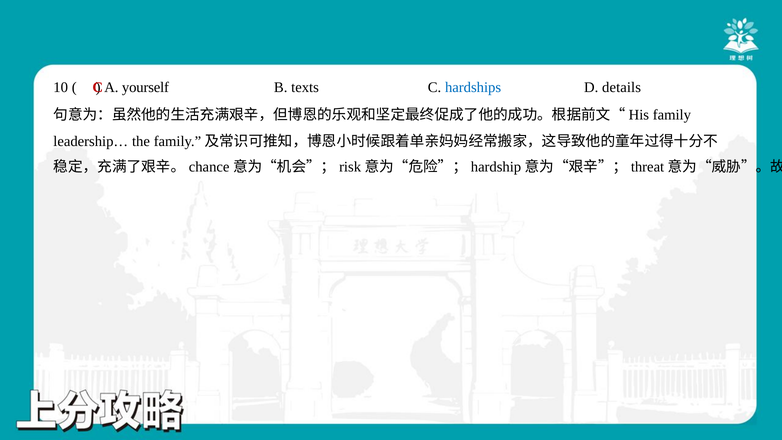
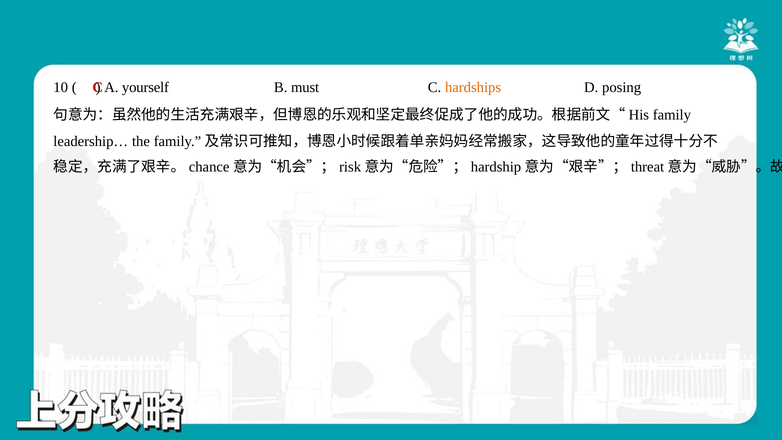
texts: texts -> must
hardships colour: blue -> orange
details: details -> posing
